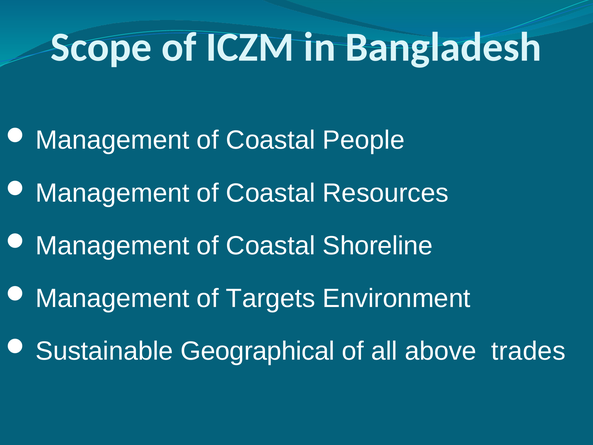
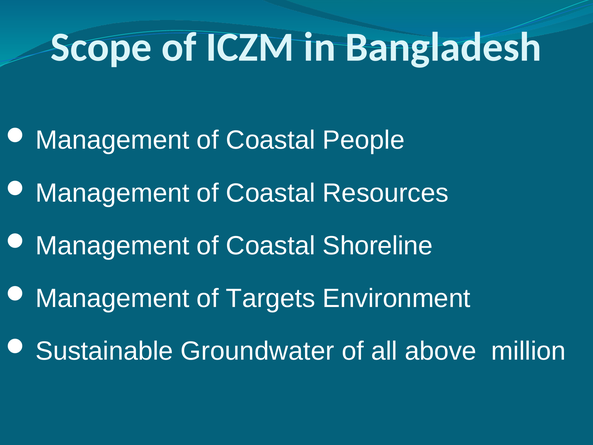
Geographical: Geographical -> Groundwater
trades: trades -> million
